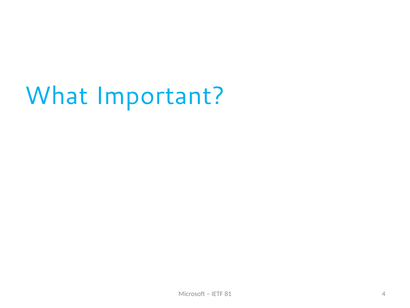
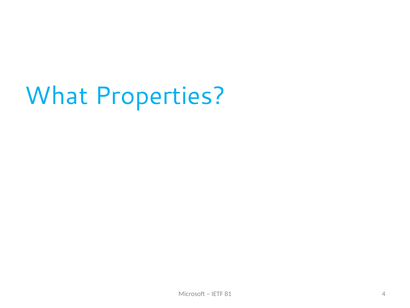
Important: Important -> Properties
